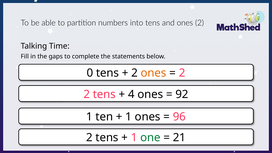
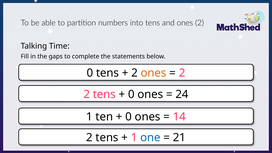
4 at (131, 94): 4 -> 0
92: 92 -> 24
1 at (129, 117): 1 -> 0
96: 96 -> 14
one colour: green -> blue
